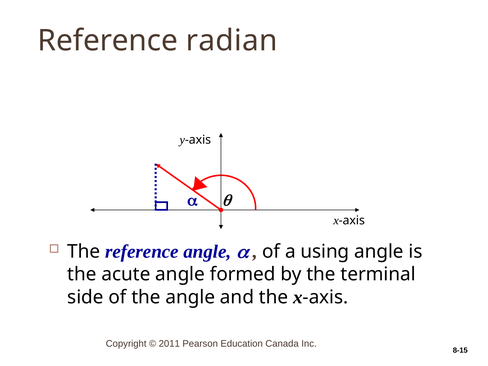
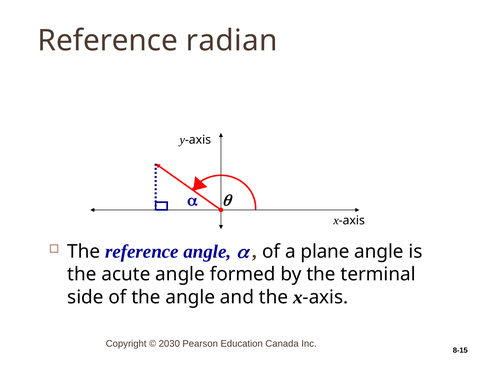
using: using -> plane
2011: 2011 -> 2030
